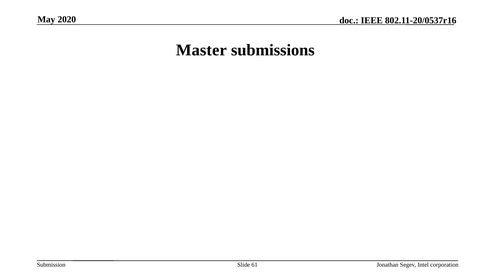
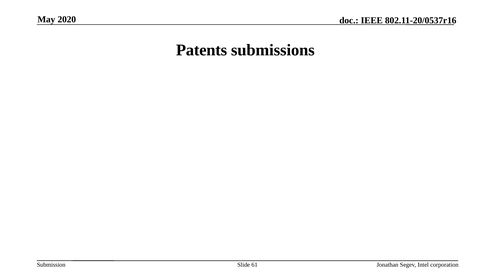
Master: Master -> Patents
